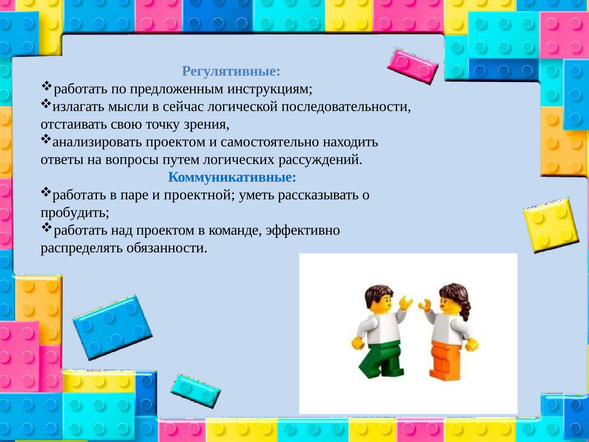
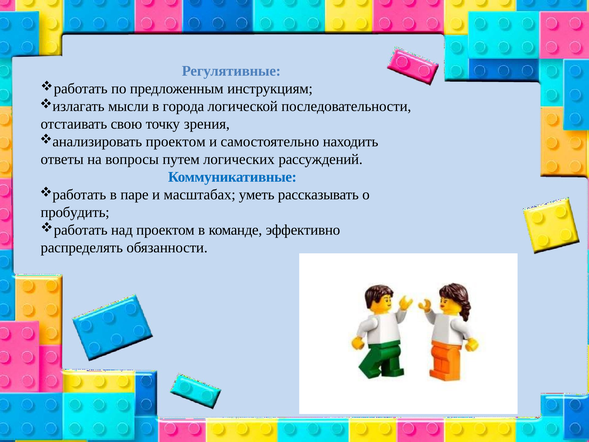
сейчас: сейчас -> города
проектной: проектной -> масштабах
